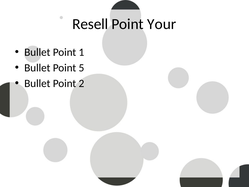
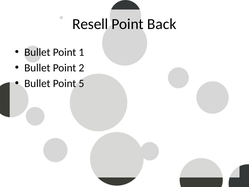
Your: Your -> Back
5: 5 -> 2
2: 2 -> 5
